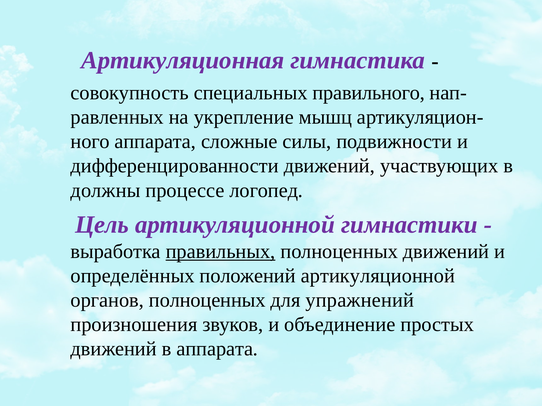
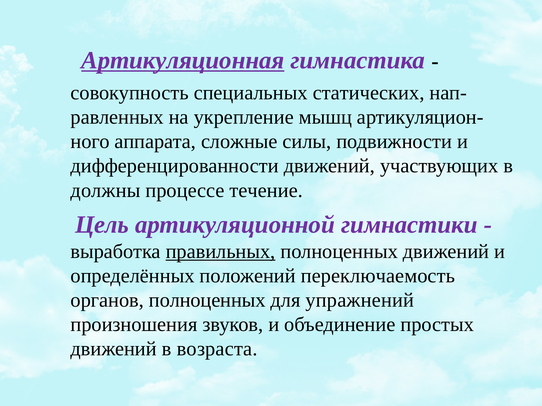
Артикуляционная underline: none -> present
правильного: правильного -> статических
логопед: логопед -> течение
положений артикуляционной: артикуляционной -> переключаемость
в аппарата: аппарата -> возраста
